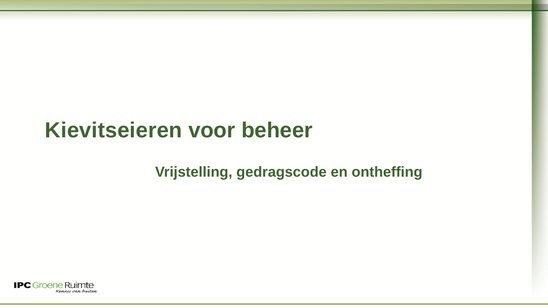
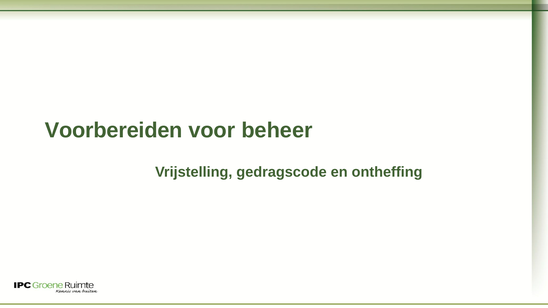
Kievitseieren: Kievitseieren -> Voorbereiden
